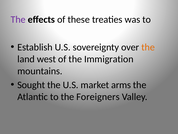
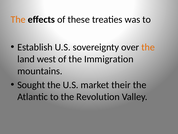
The at (18, 19) colour: purple -> orange
arms: arms -> their
Foreigners: Foreigners -> Revolution
